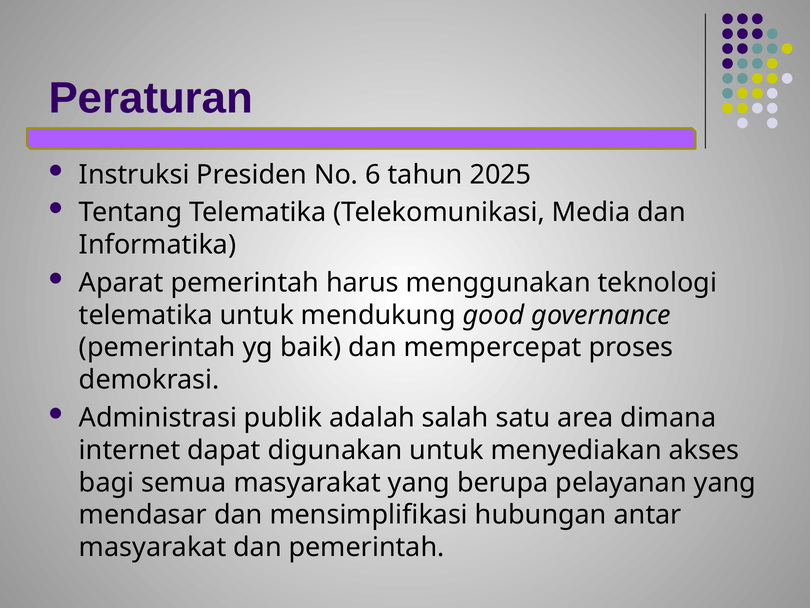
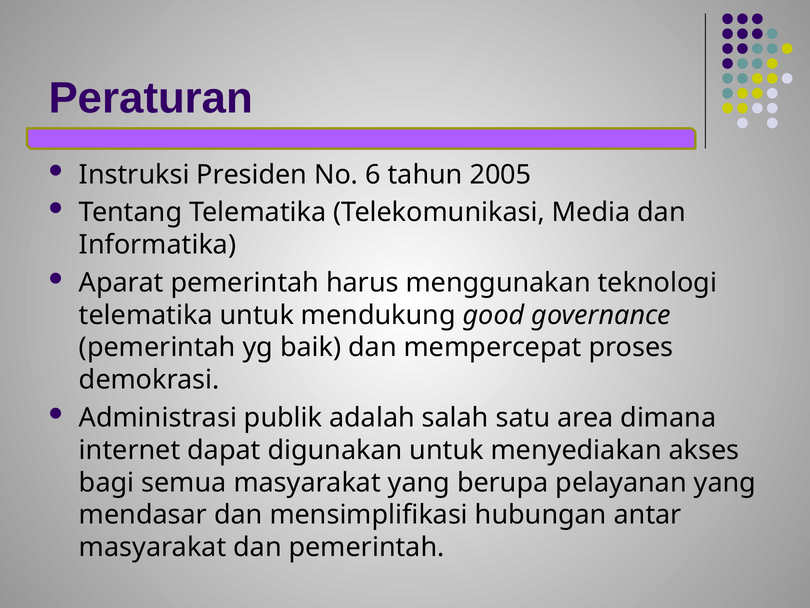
2025: 2025 -> 2005
